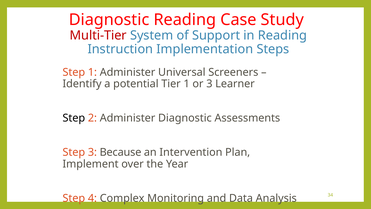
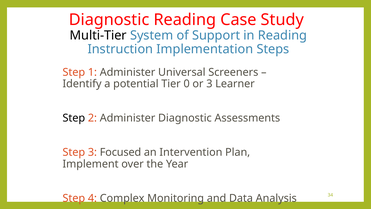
Multi-Tier colour: red -> black
Tier 1: 1 -> 0
Because: Because -> Focused
